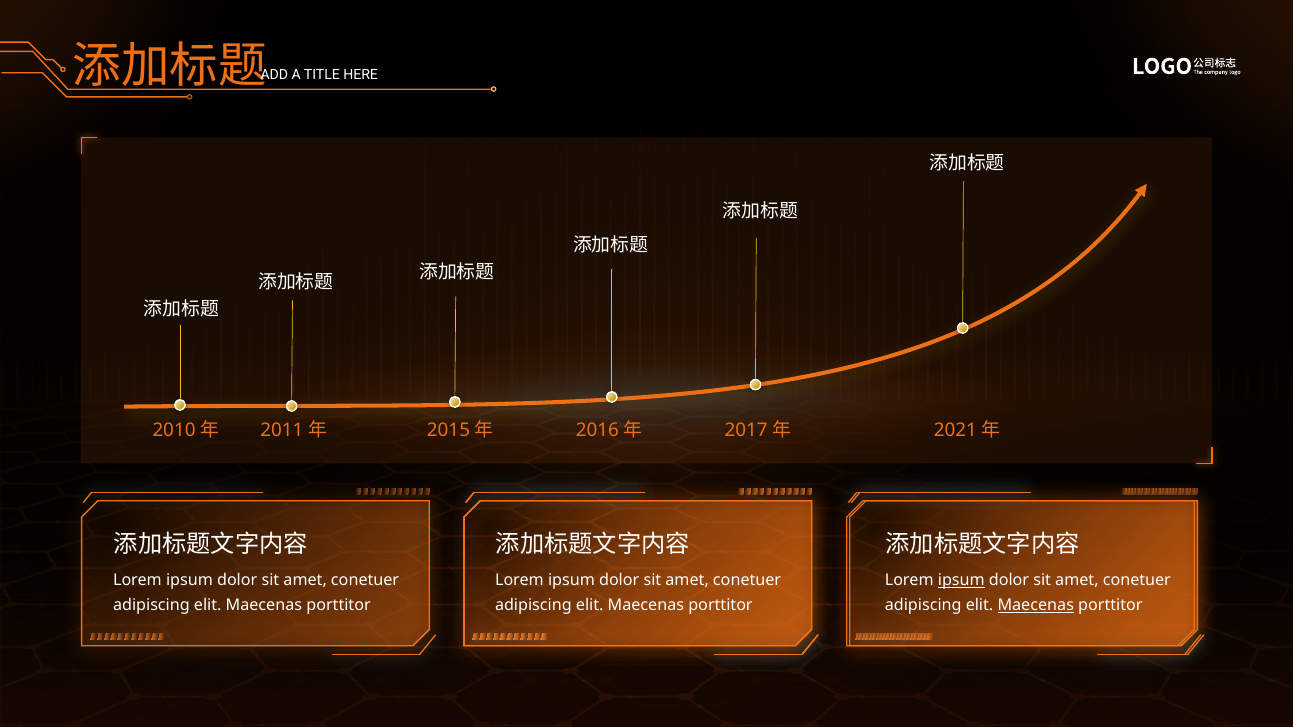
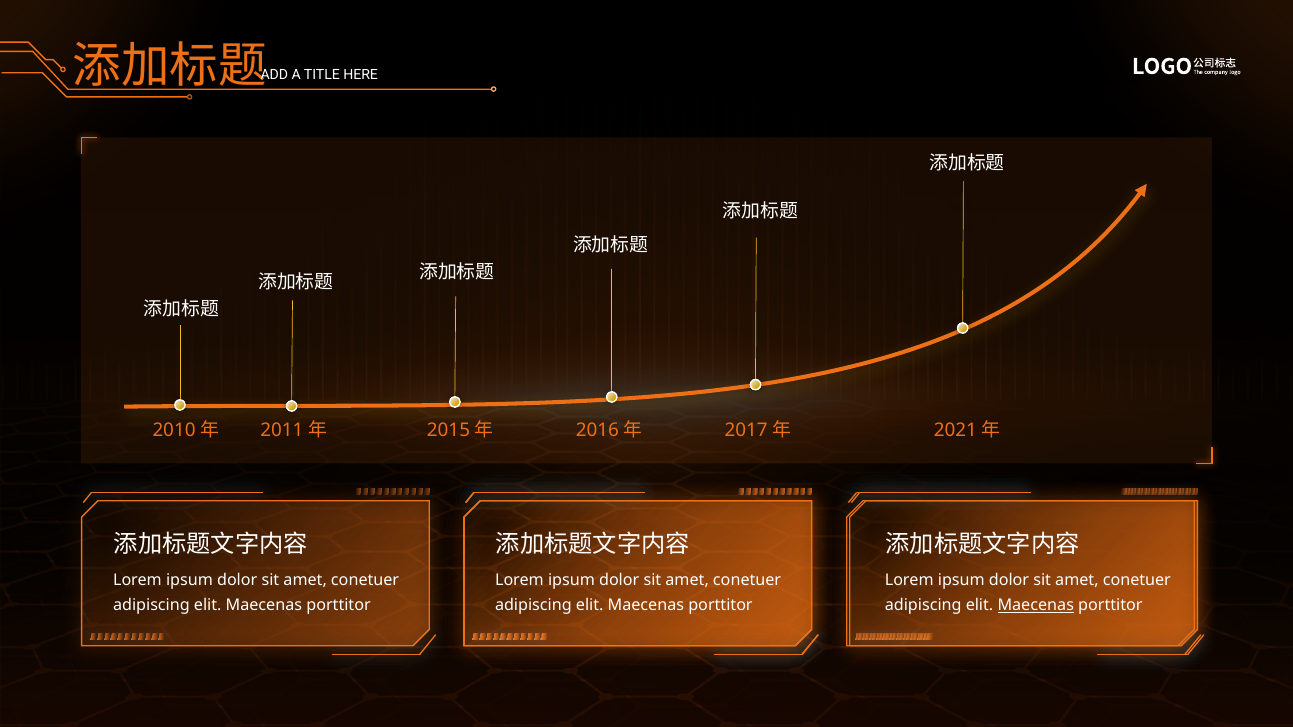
ipsum at (961, 580) underline: present -> none
